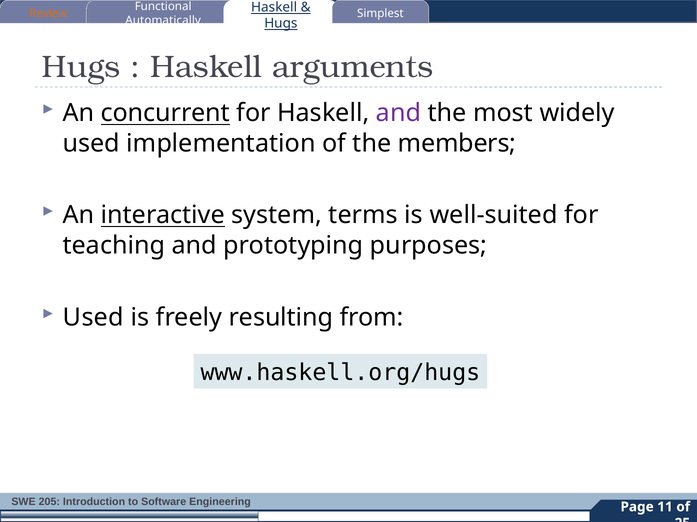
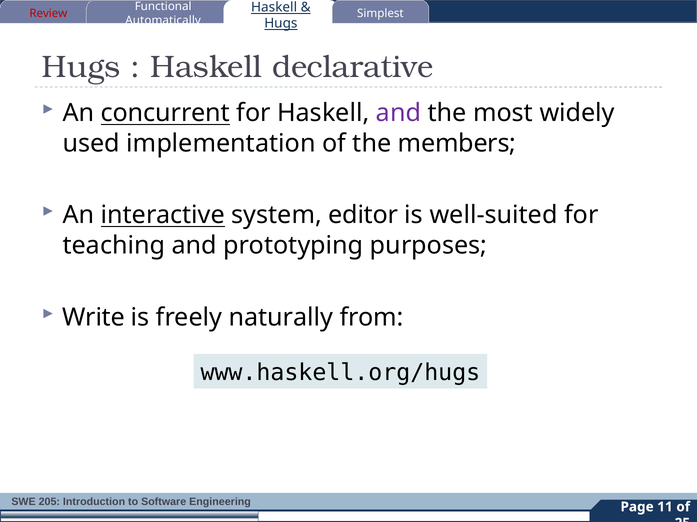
Review colour: orange -> red
arguments: arguments -> declarative
terms: terms -> editor
Used at (93, 318): Used -> Write
resulting: resulting -> naturally
